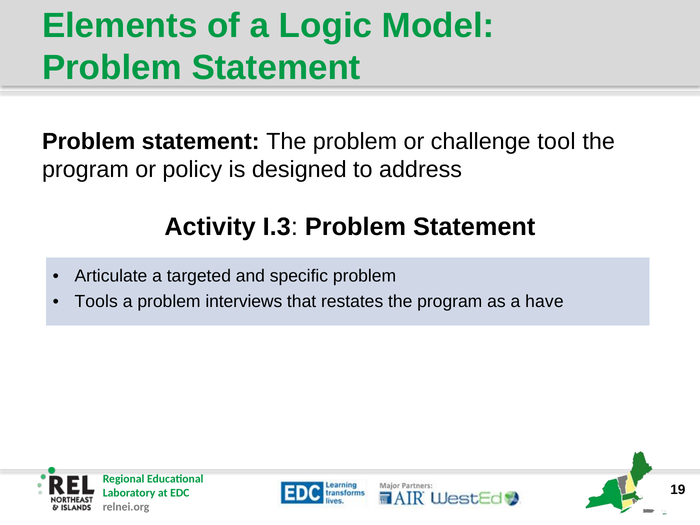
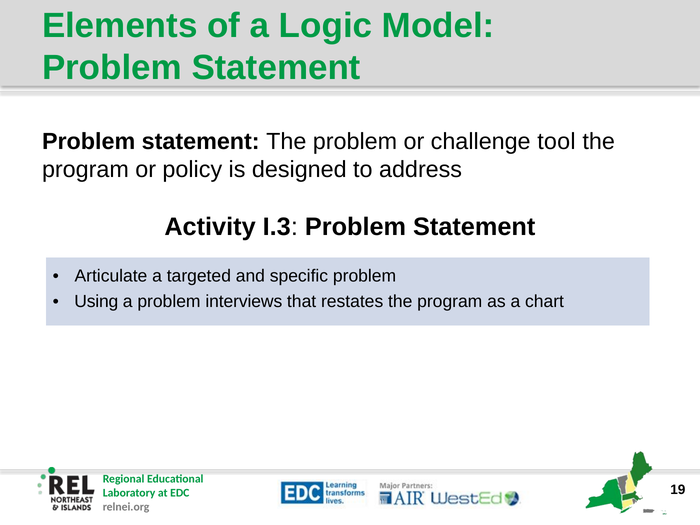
Tools: Tools -> Using
have: have -> chart
